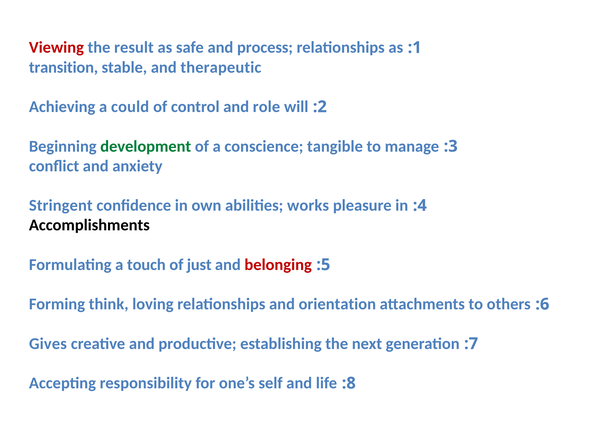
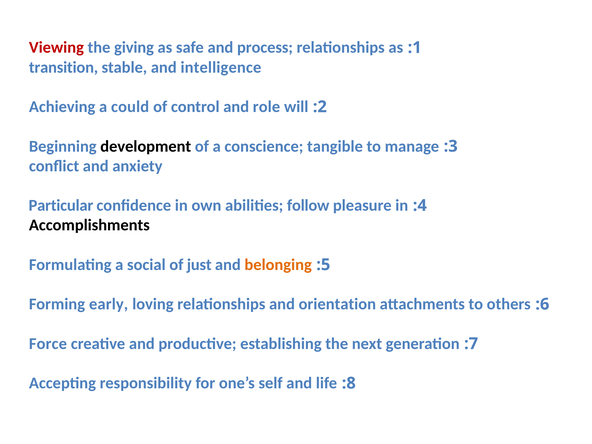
result: result -> giving
therapeutic: therapeutic -> intelligence
development colour: green -> black
Stringent: Stringent -> Particular
works: works -> follow
touch: touch -> social
belonging colour: red -> orange
think: think -> early
Gives: Gives -> Force
